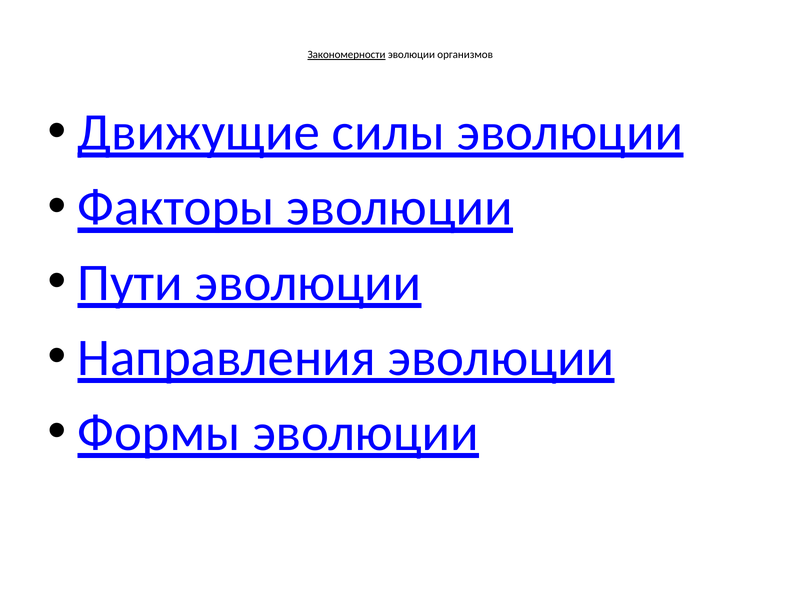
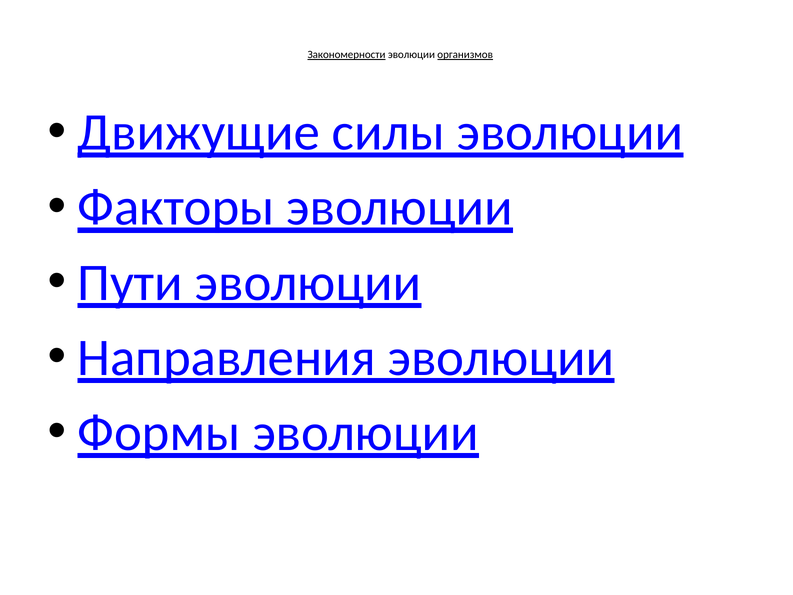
организмов underline: none -> present
